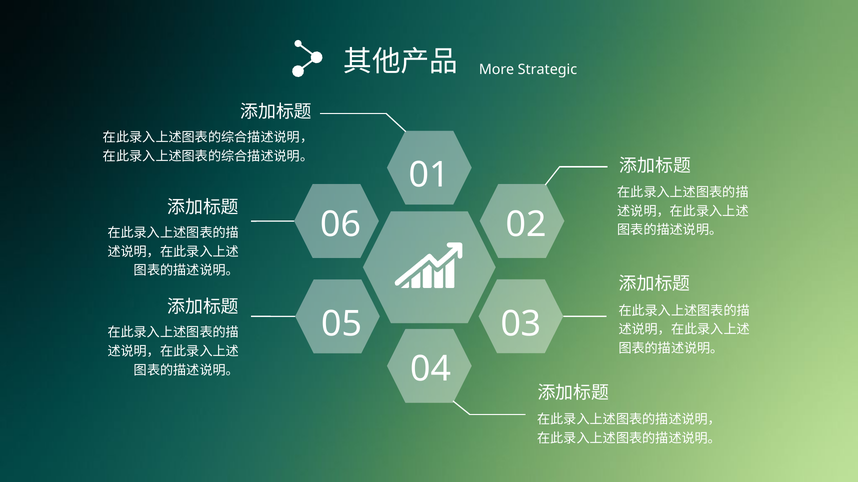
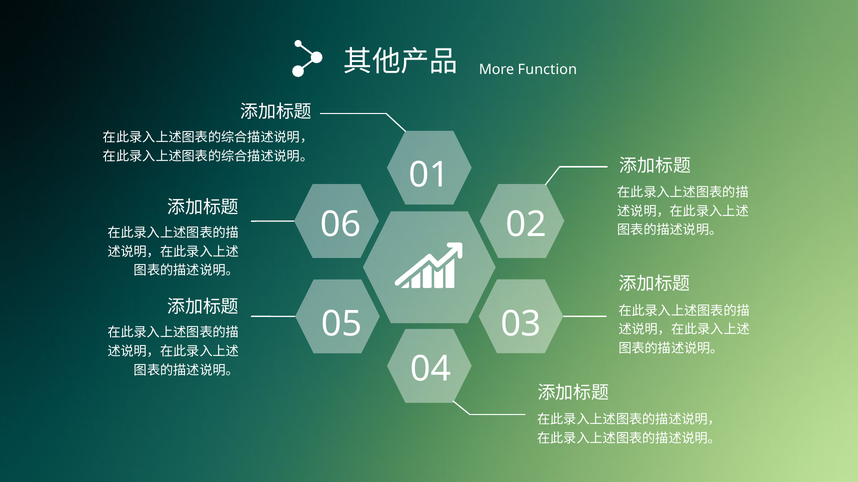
Strategic: Strategic -> Function
